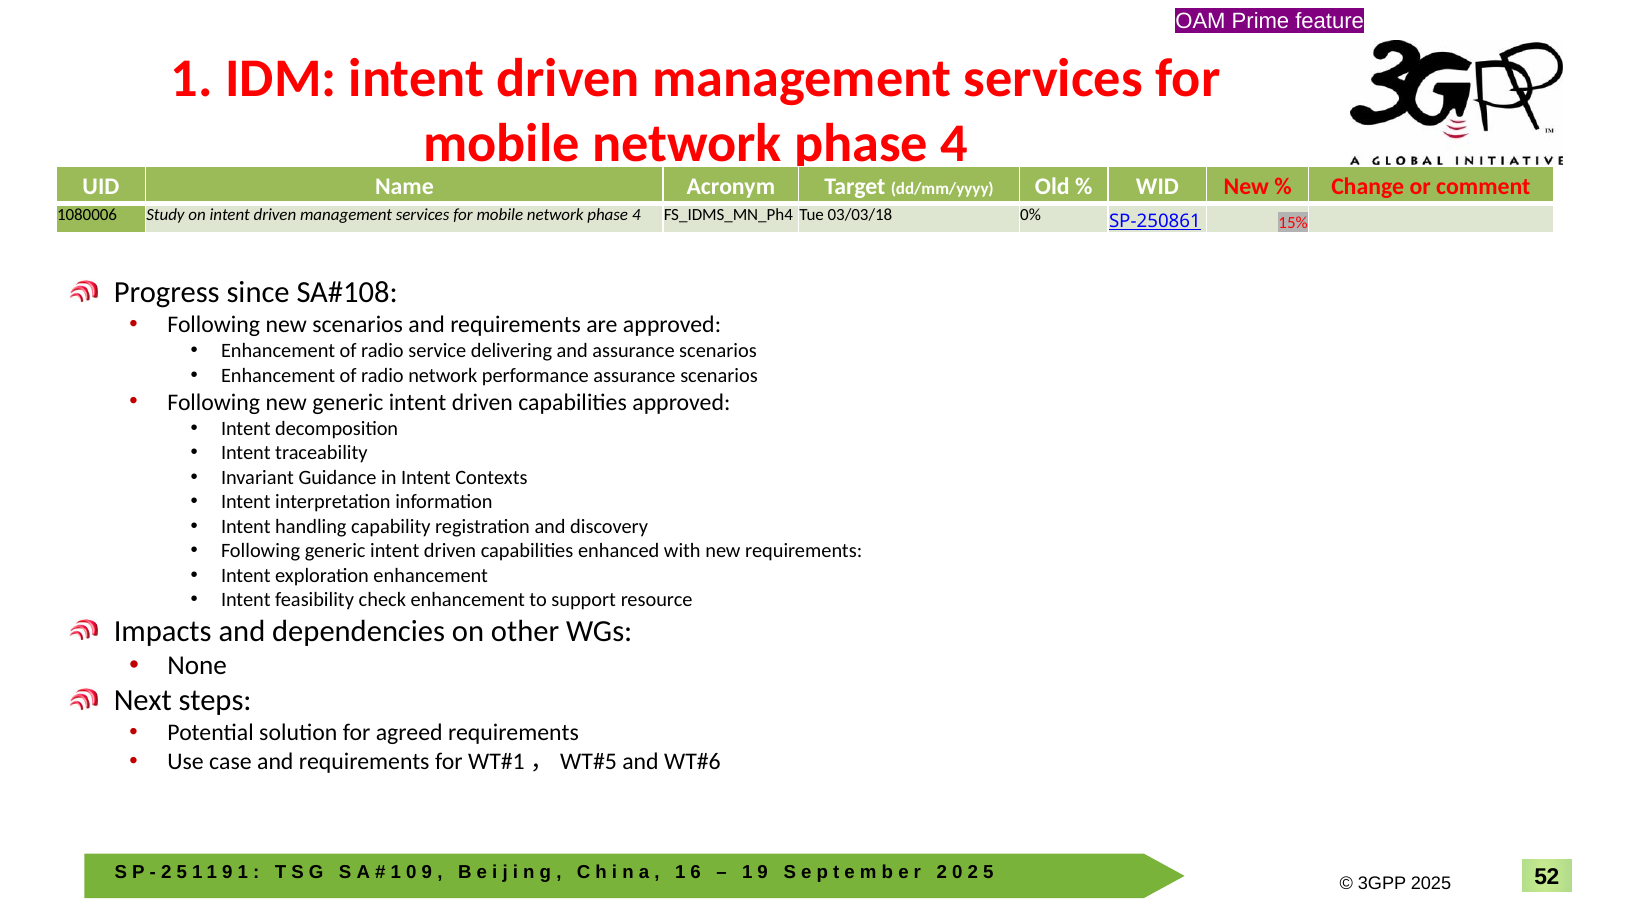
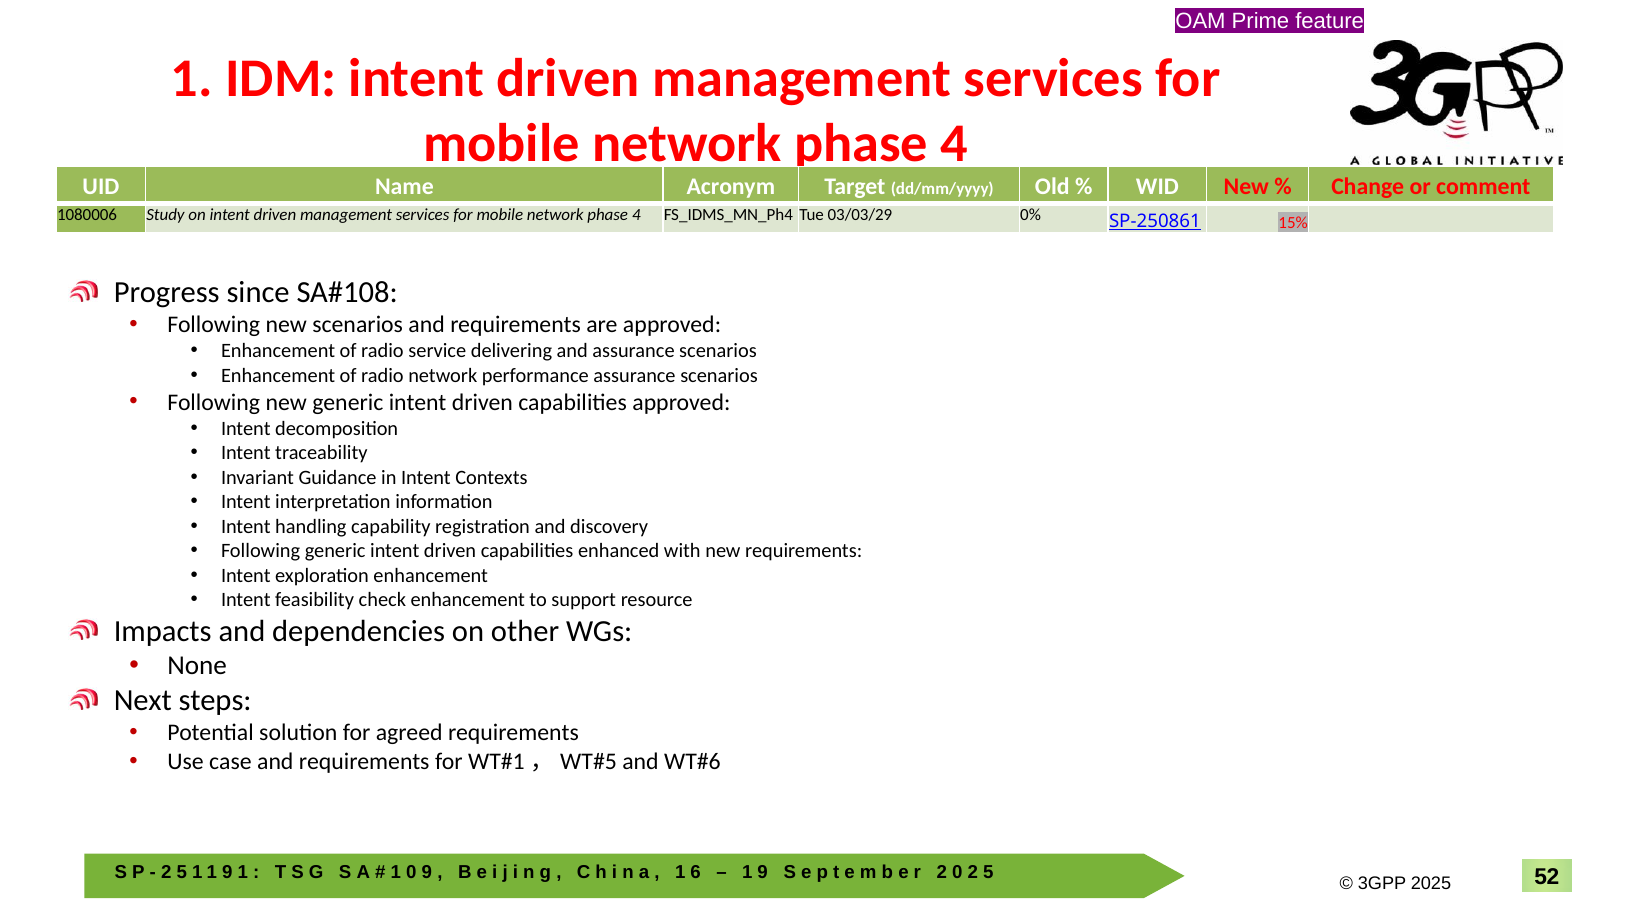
03/03/18: 03/03/18 -> 03/03/29
